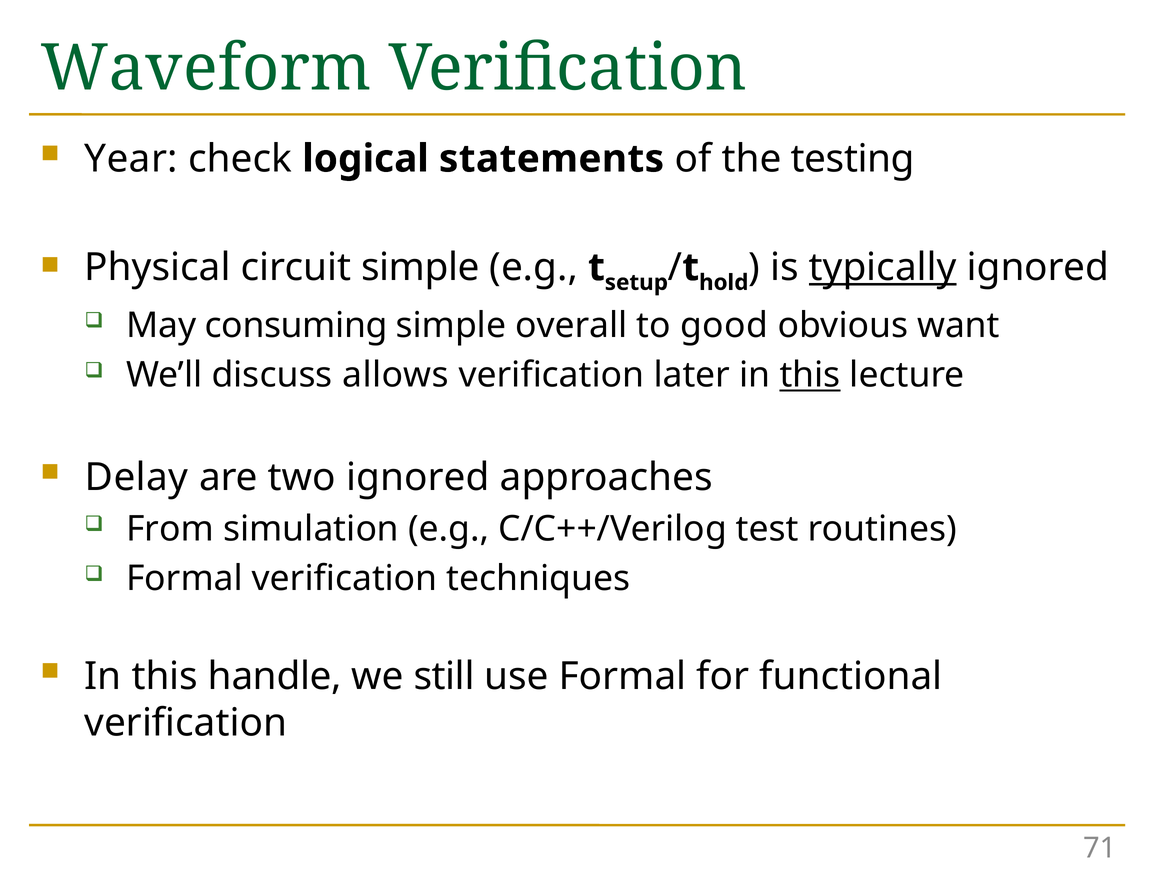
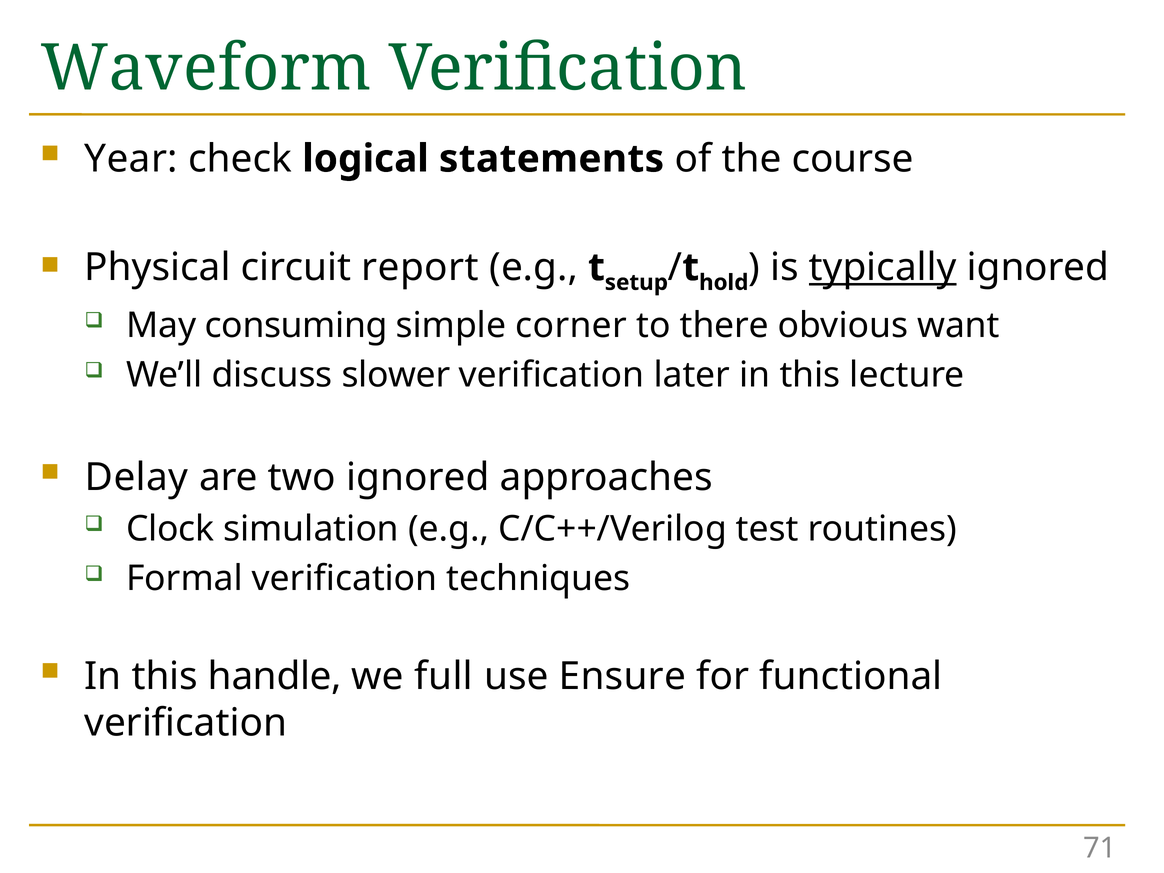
testing: testing -> course
circuit simple: simple -> report
overall: overall -> corner
good: good -> there
allows: allows -> slower
this at (810, 375) underline: present -> none
From: From -> Clock
still: still -> full
use Formal: Formal -> Ensure
